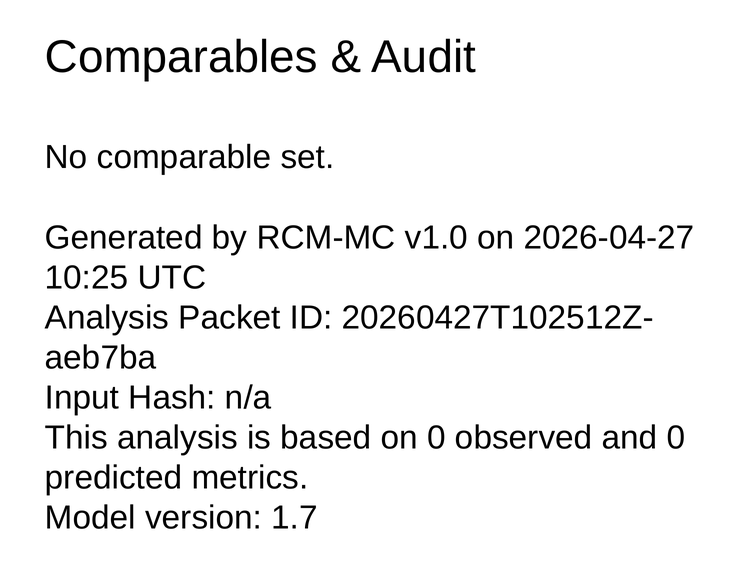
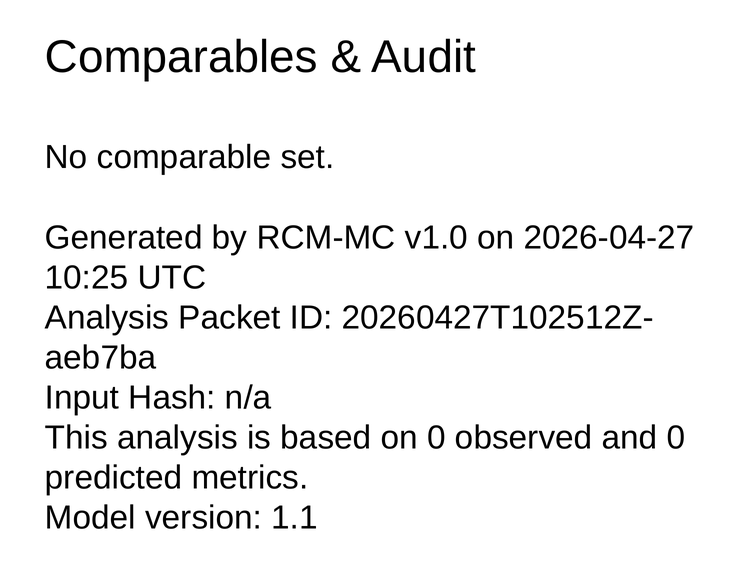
1.7: 1.7 -> 1.1
